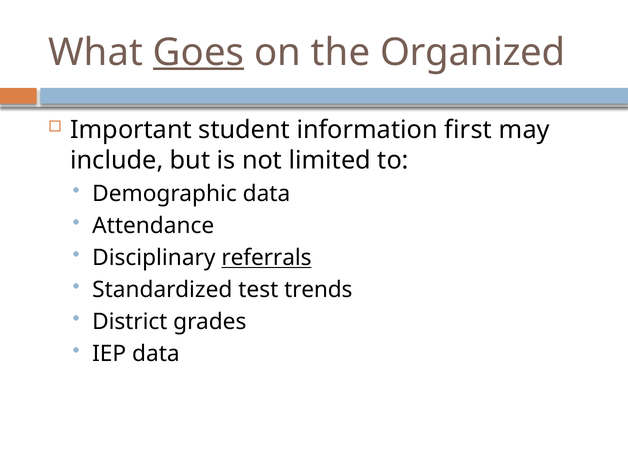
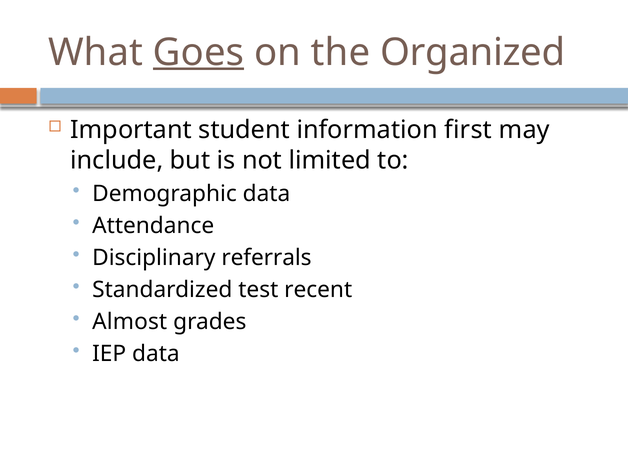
referrals underline: present -> none
trends: trends -> recent
District: District -> Almost
